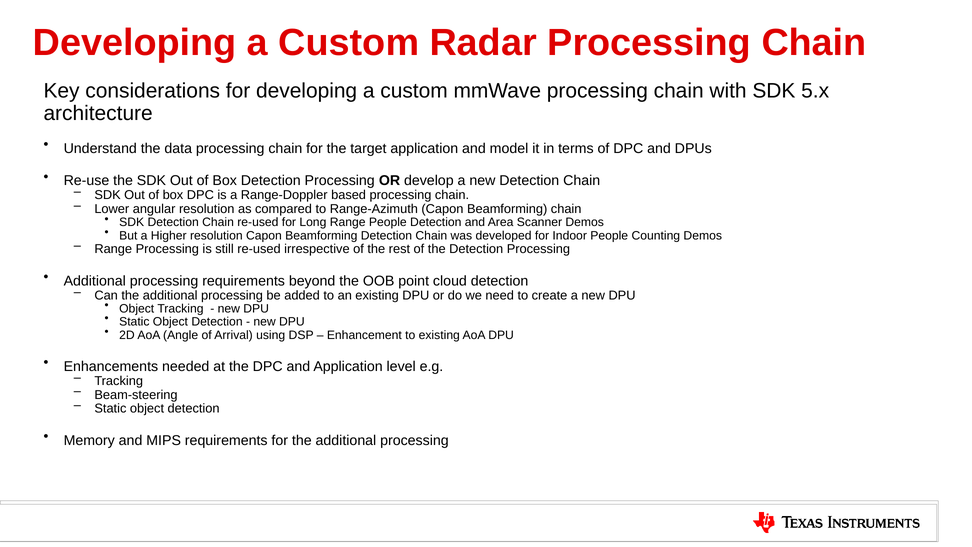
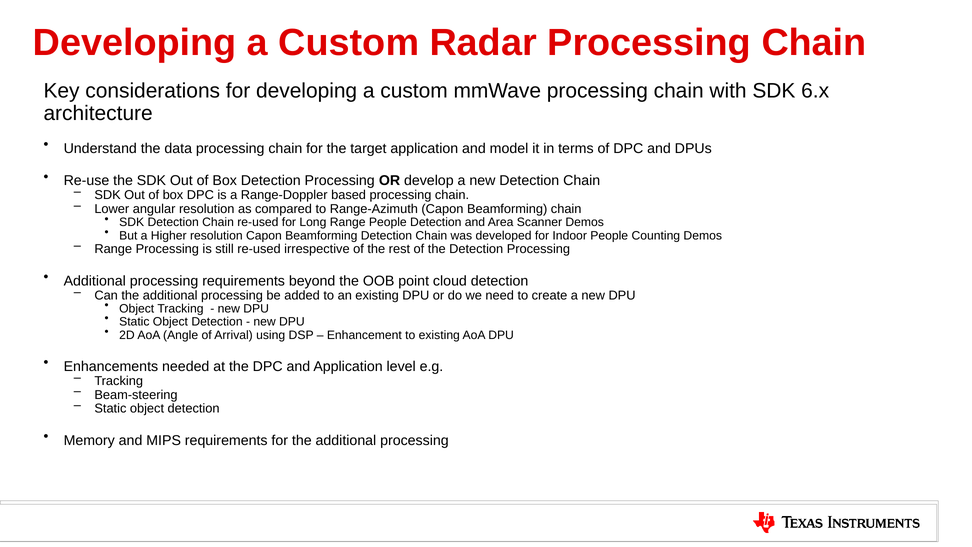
5.x: 5.x -> 6.x
